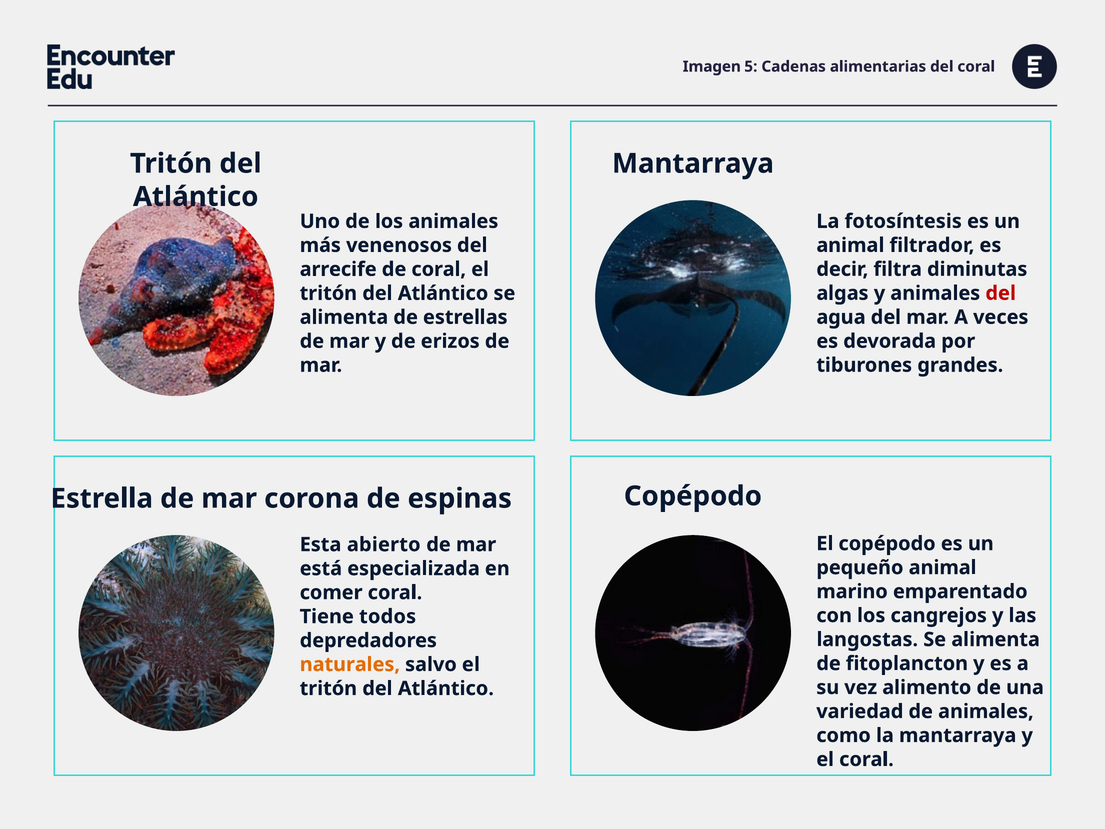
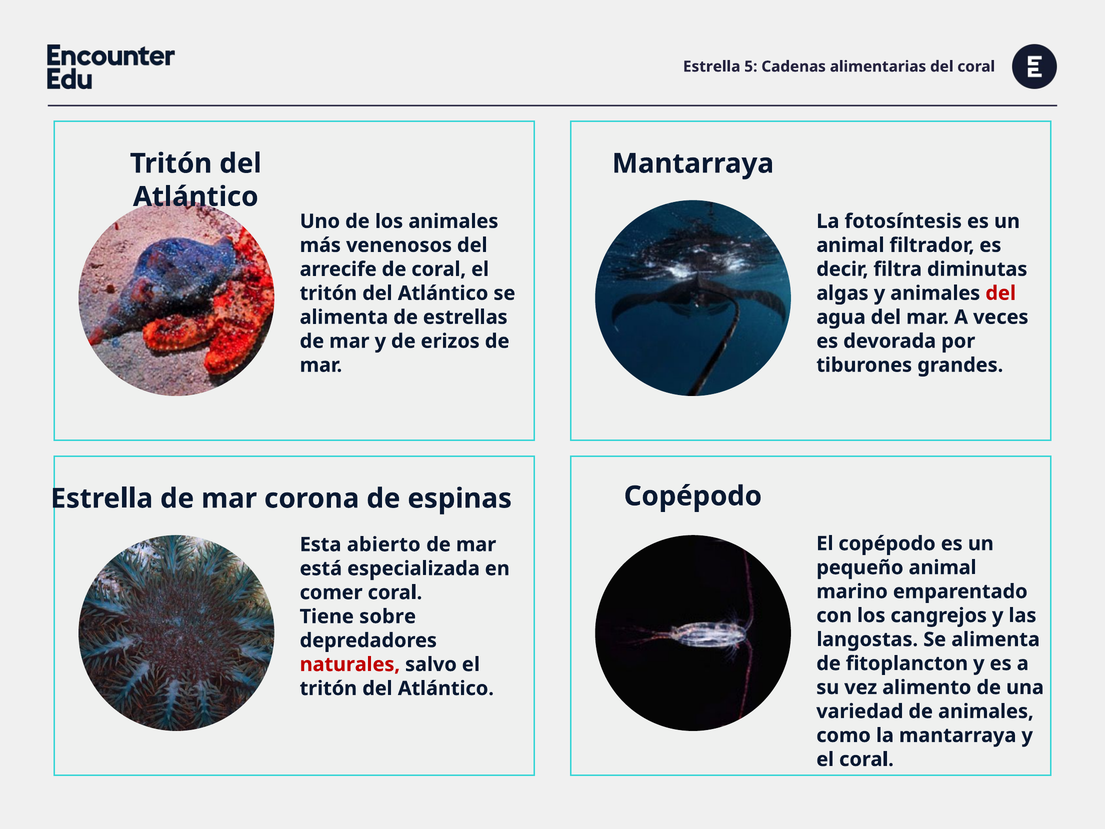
Imagen at (712, 67): Imagen -> Estrella
todos: todos -> sobre
naturales colour: orange -> red
